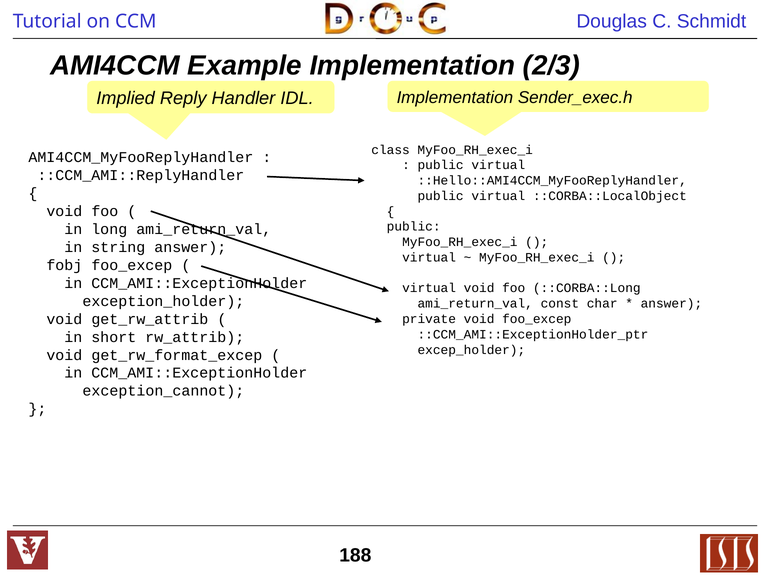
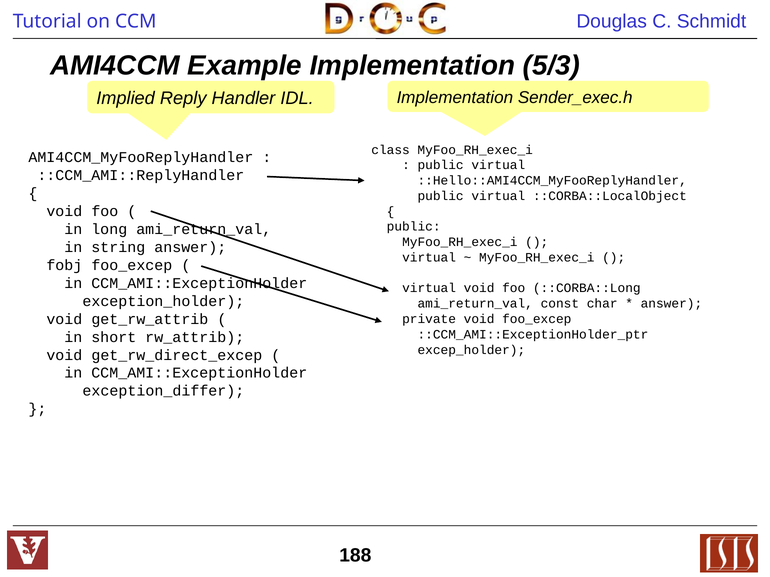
2/3: 2/3 -> 5/3
get_rw_format_excep: get_rw_format_excep -> get_rw_direct_excep
exception_cannot: exception_cannot -> exception_differ
